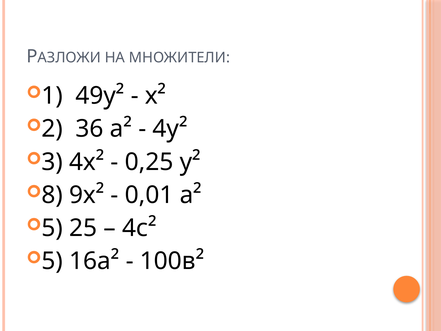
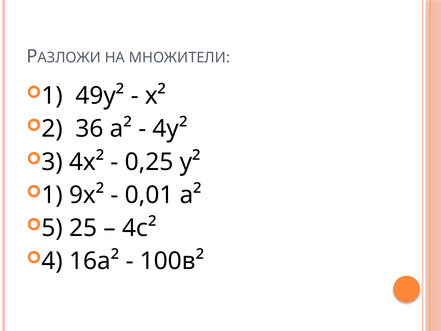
8 at (52, 195): 8 -> 1
5 at (52, 261): 5 -> 4
